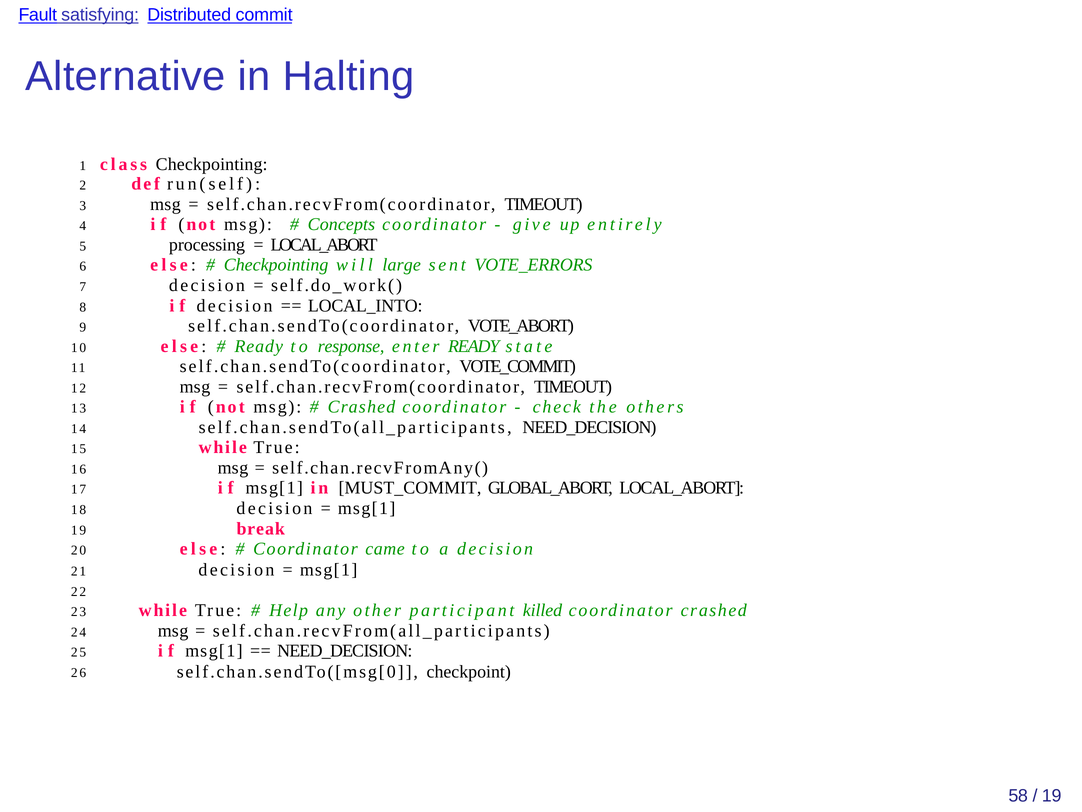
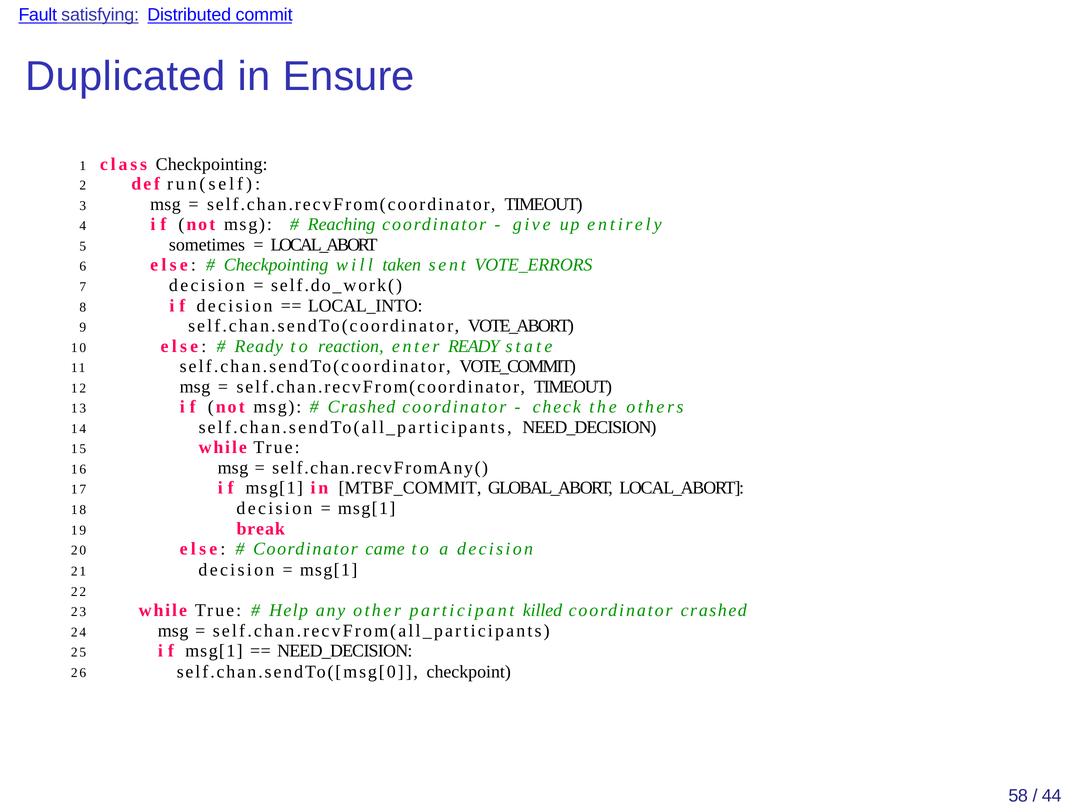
Alternative: Alternative -> Duplicated
Halting: Halting -> Ensure
Concepts: Concepts -> Reaching
processing: processing -> sometimes
large: large -> taken
response: response -> reaction
MUST_COMMIT: MUST_COMMIT -> MTBF_COMMIT
19 at (1052, 796): 19 -> 44
